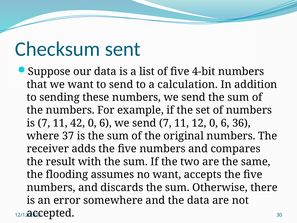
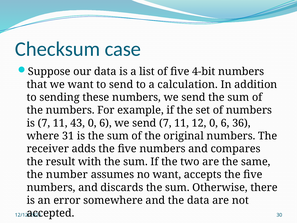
sent: sent -> case
42: 42 -> 43
37: 37 -> 31
flooding: flooding -> number
